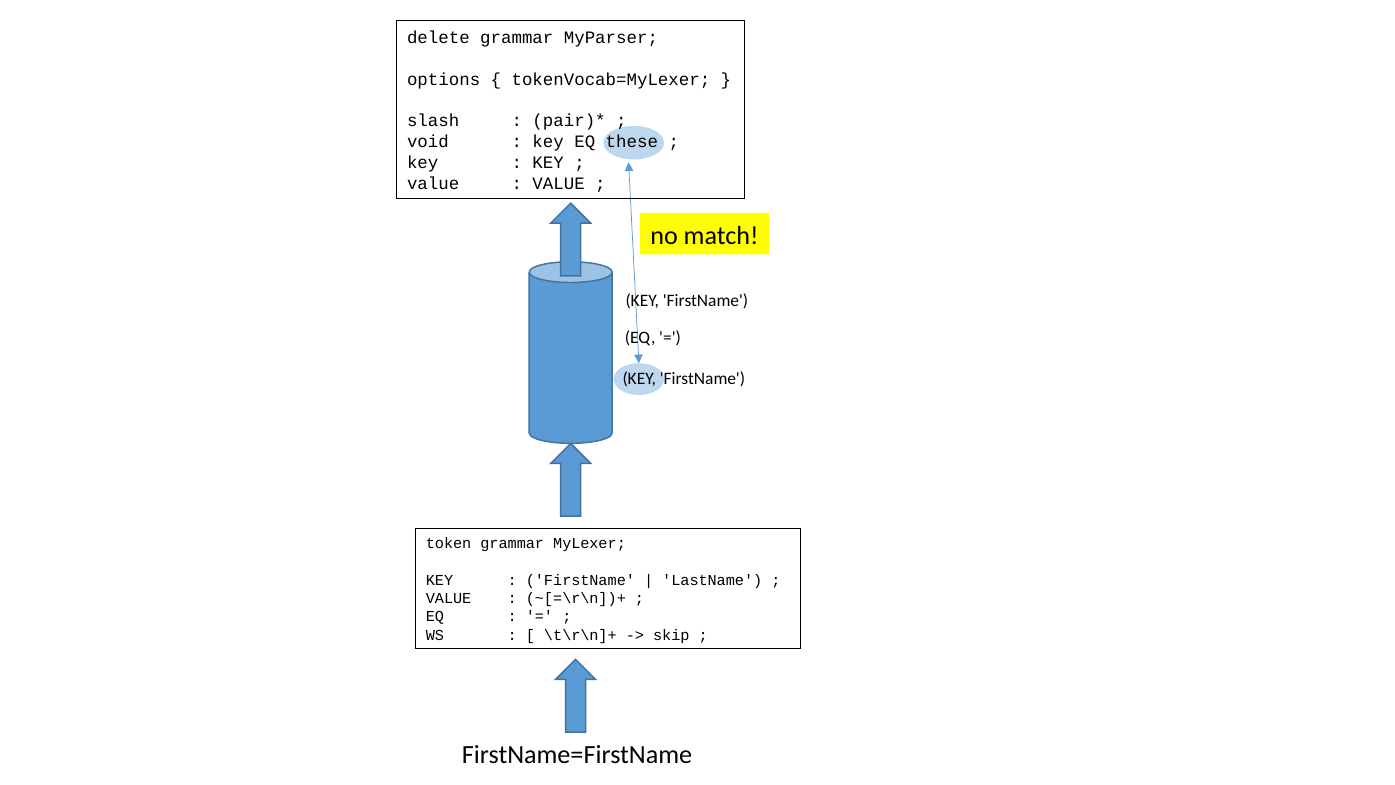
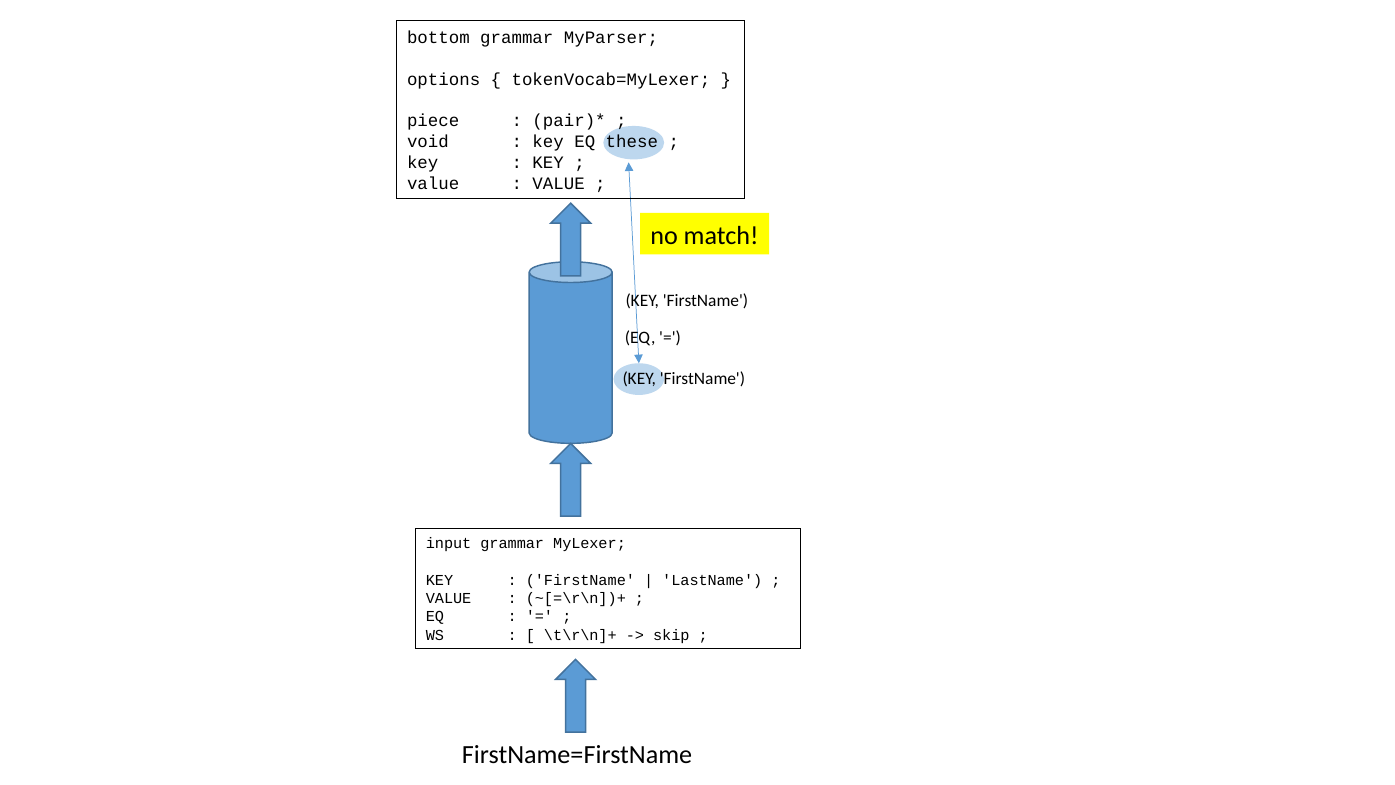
delete: delete -> bottom
slash: slash -> piece
token: token -> input
